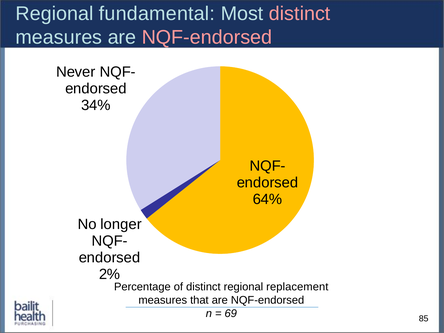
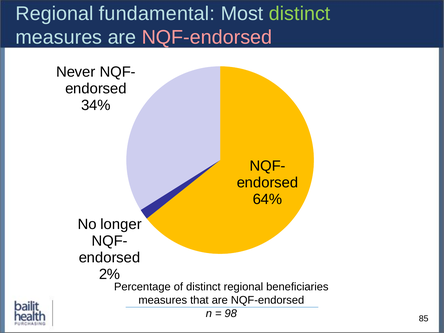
distinct at (300, 14) colour: pink -> light green
replacement: replacement -> beneficiaries
69: 69 -> 98
